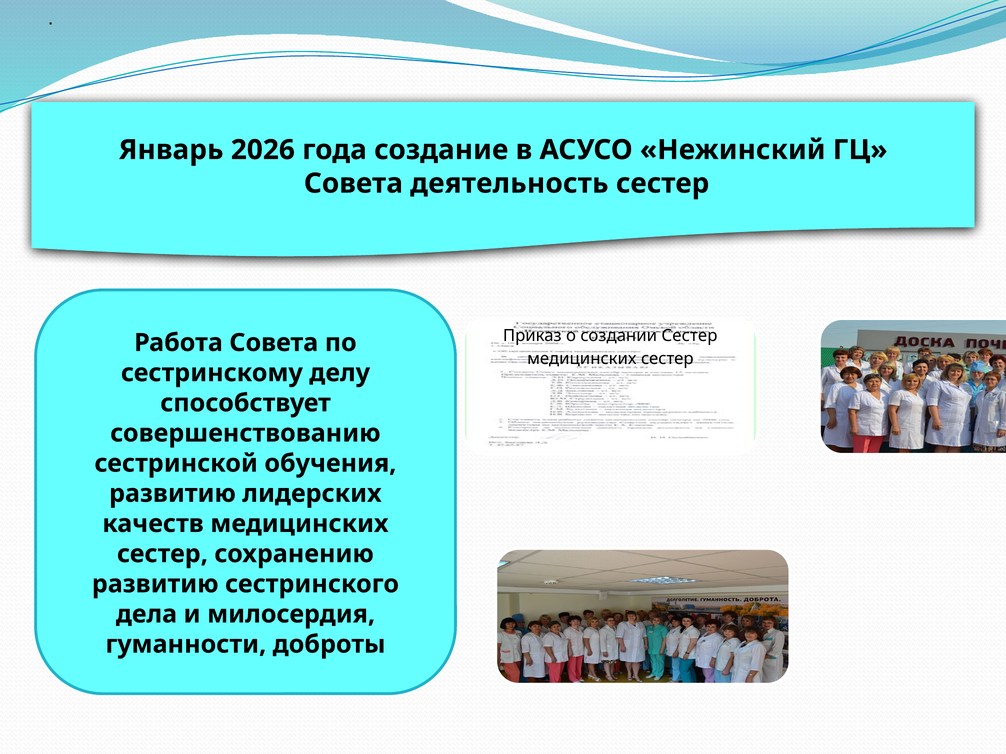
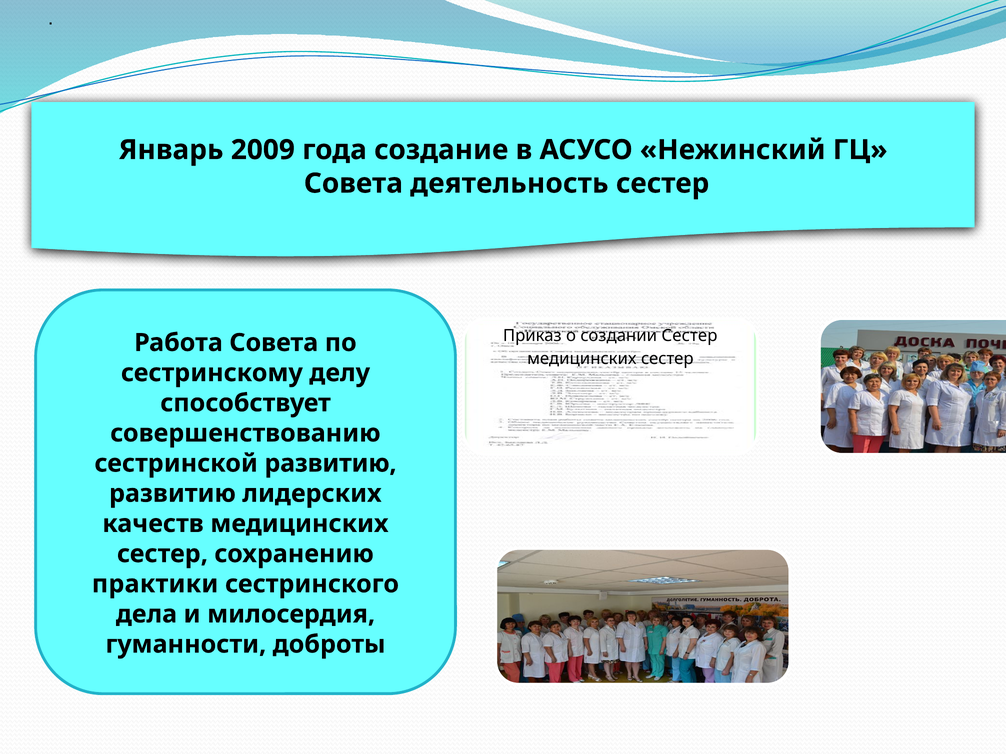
2026: 2026 -> 2009
сестринской обучения: обучения -> развитию
развитию at (155, 584): развитию -> практики
